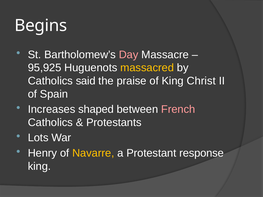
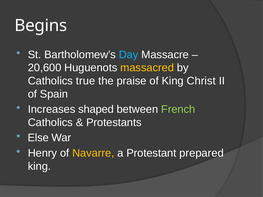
Day colour: pink -> light blue
95,925: 95,925 -> 20,600
said: said -> true
French colour: pink -> light green
Lots: Lots -> Else
response: response -> prepared
